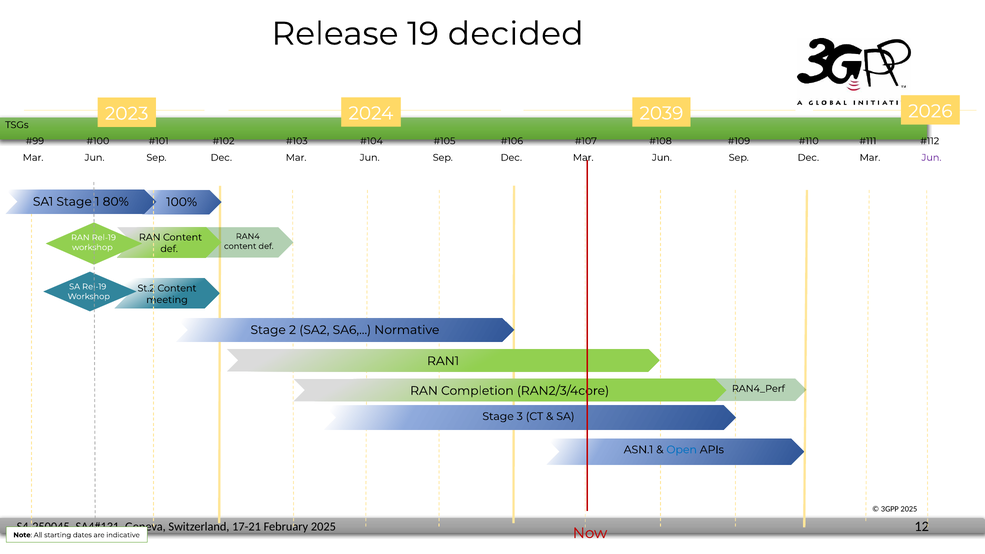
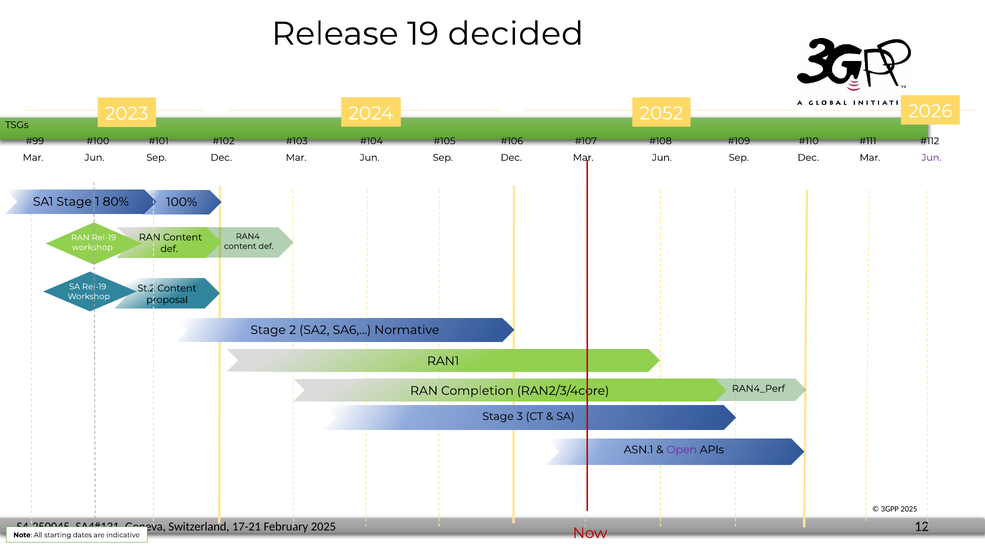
2039: 2039 -> 2052
meeting: meeting -> proposal
Open colour: blue -> purple
